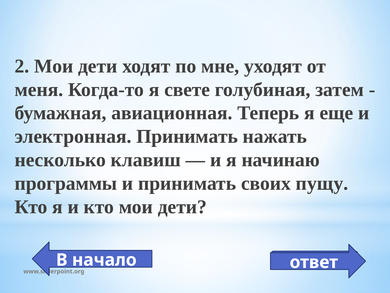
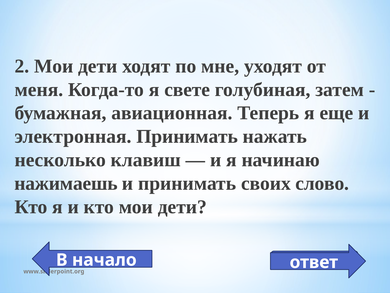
программы: программы -> нажимаешь
пущу: пущу -> слово
